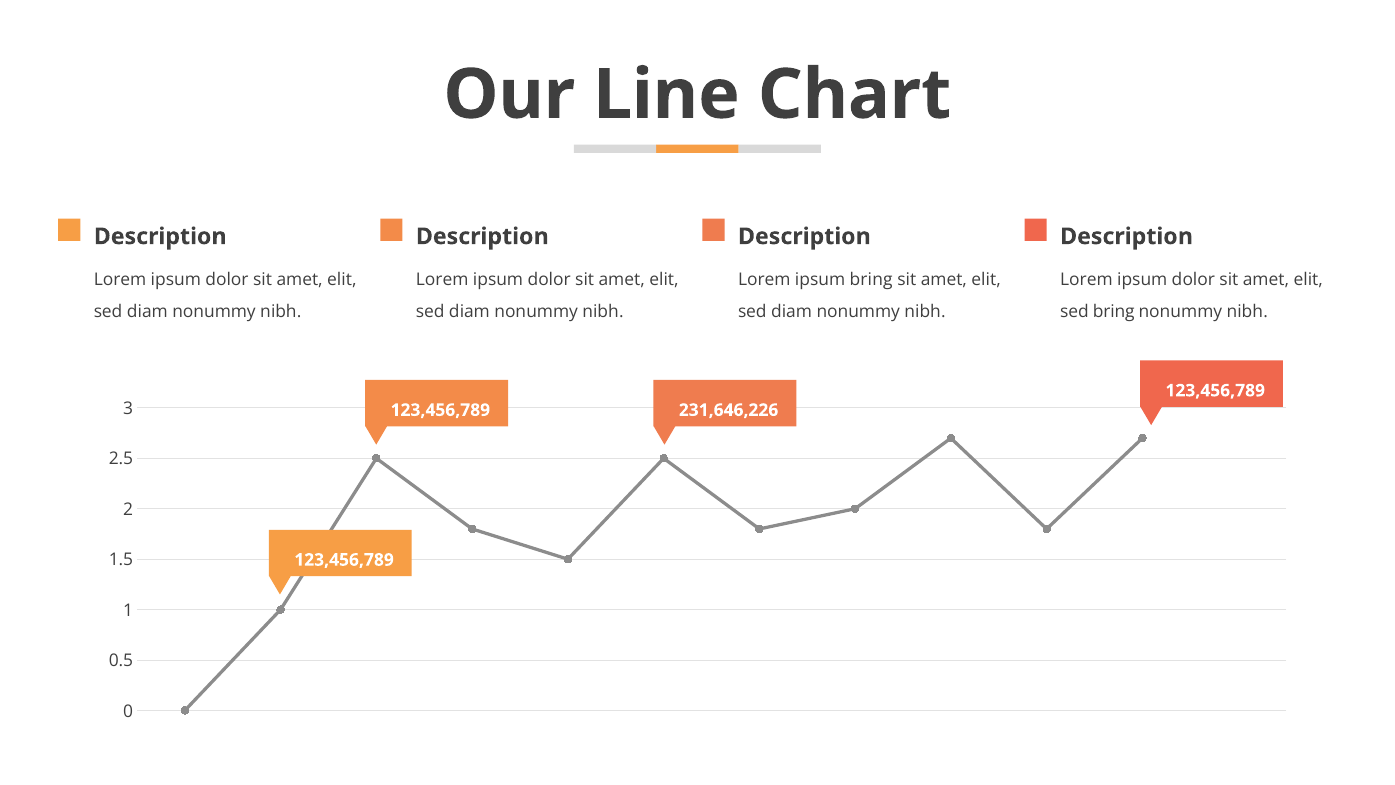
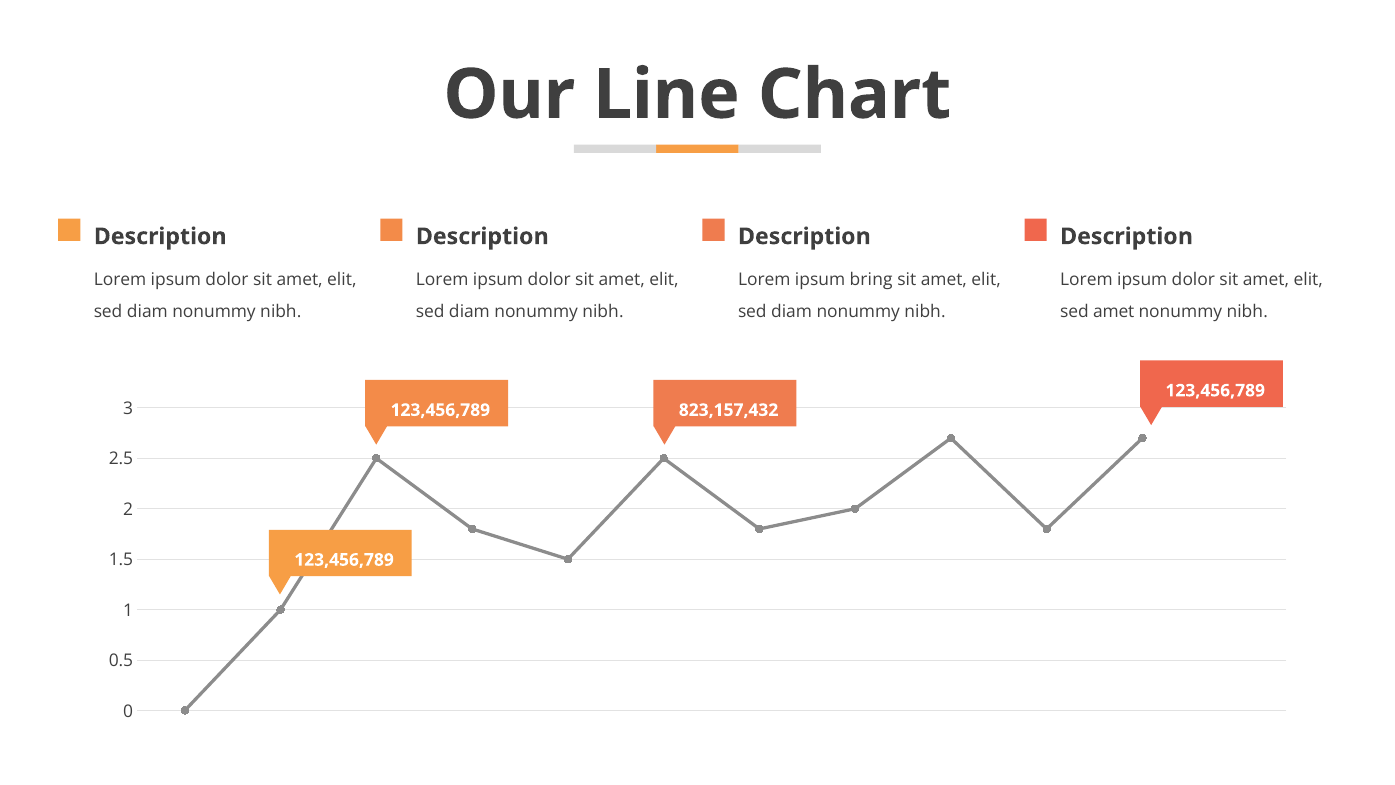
sed bring: bring -> amet
231,646,226: 231,646,226 -> 823,157,432
